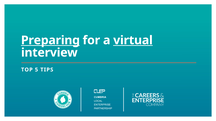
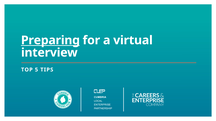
virtual underline: present -> none
